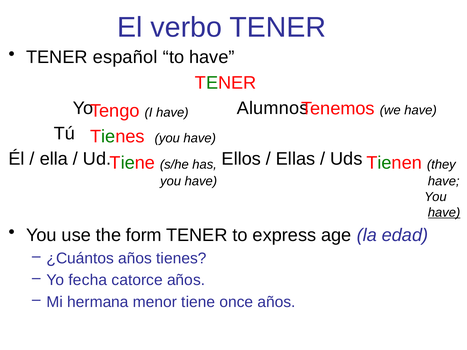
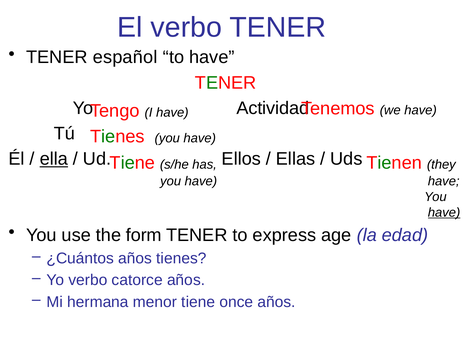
Alumnos: Alumnos -> Actividad
ella underline: none -> present
Yo fecha: fecha -> verbo
